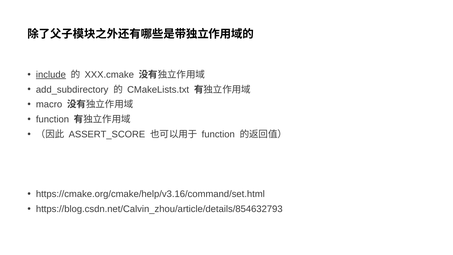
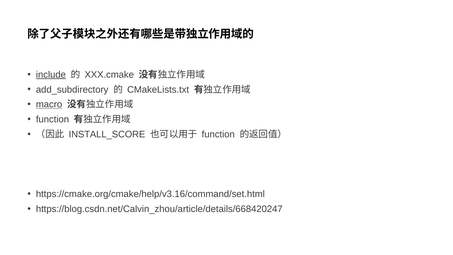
macro underline: none -> present
ASSERT_SCORE: ASSERT_SCORE -> INSTALL_SCORE
https://blog.csdn.net/Calvin_zhou/article/details/854632793: https://blog.csdn.net/Calvin_zhou/article/details/854632793 -> https://blog.csdn.net/Calvin_zhou/article/details/668420247
